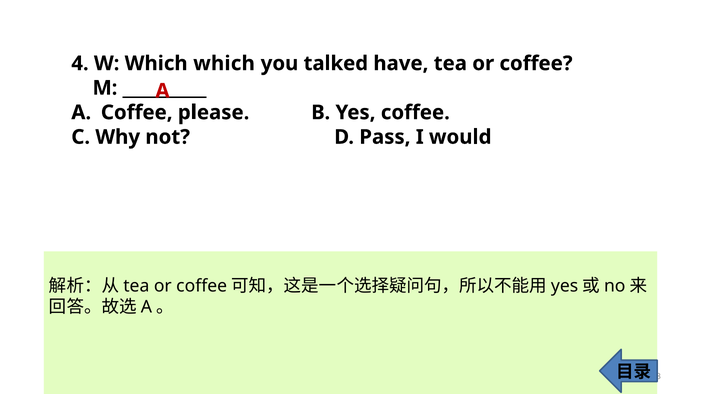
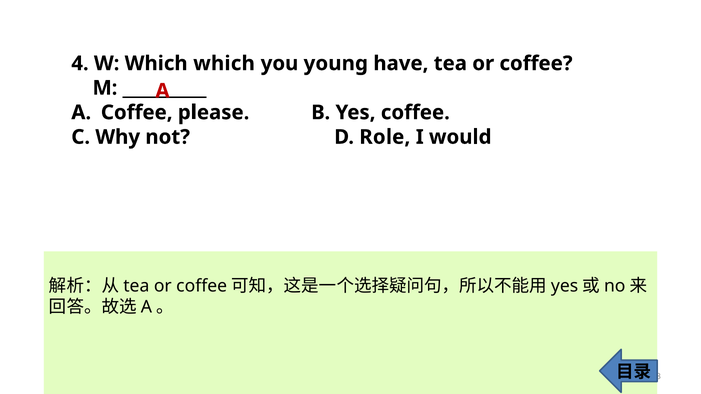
talked: talked -> young
Pass: Pass -> Role
